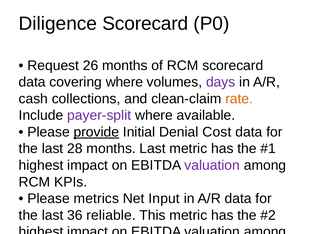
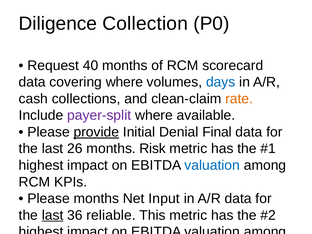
Diligence Scorecard: Scorecard -> Collection
26: 26 -> 40
days colour: purple -> blue
Denial Cost: Cost -> Final
28: 28 -> 26
months Last: Last -> Risk
valuation at (212, 165) colour: purple -> blue
Please metrics: metrics -> months
last at (53, 215) underline: none -> present
